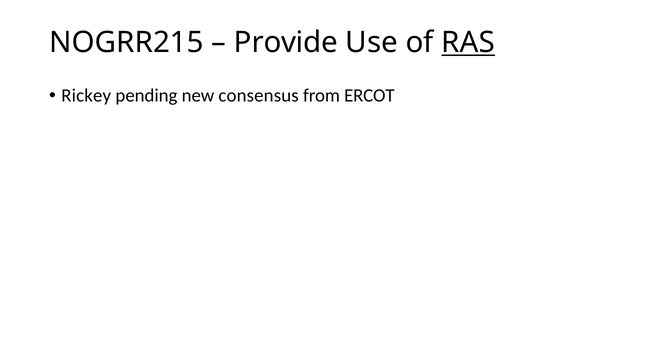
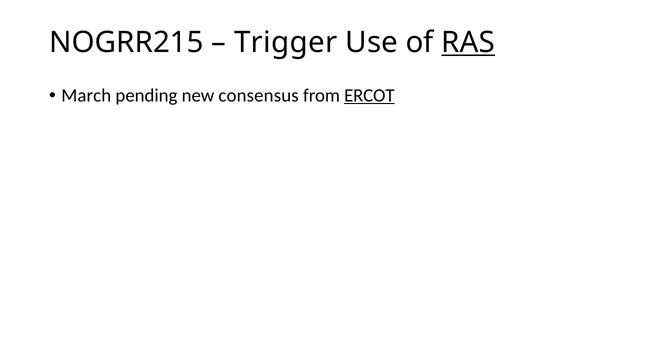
Provide: Provide -> Trigger
Rickey: Rickey -> March
ERCOT underline: none -> present
